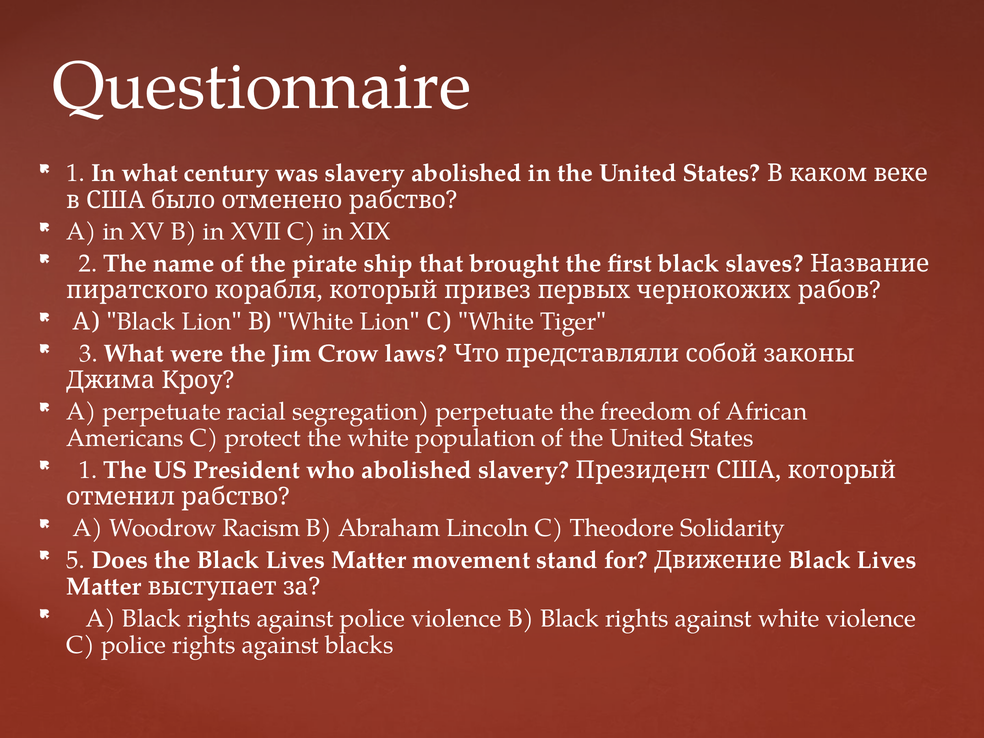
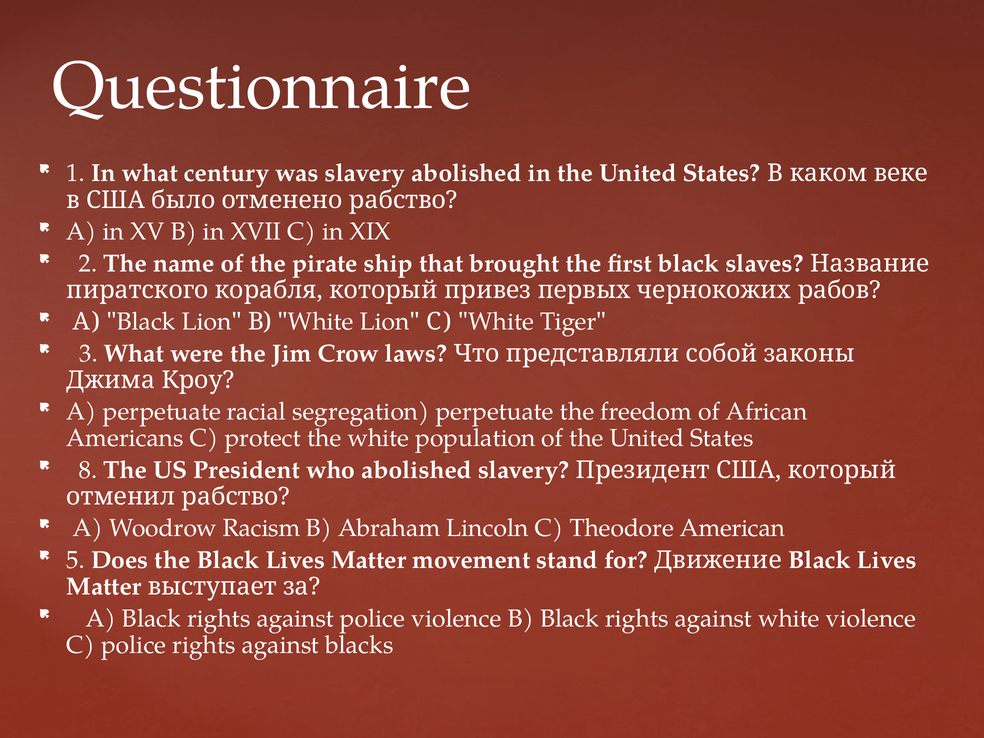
1 at (88, 470): 1 -> 8
Solidarity: Solidarity -> American
